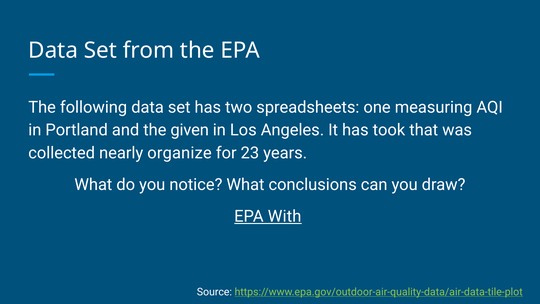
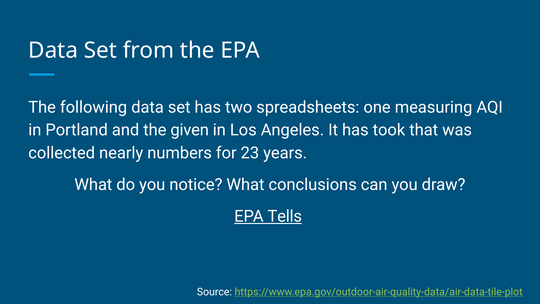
organize: organize -> numbers
With: With -> Tells
